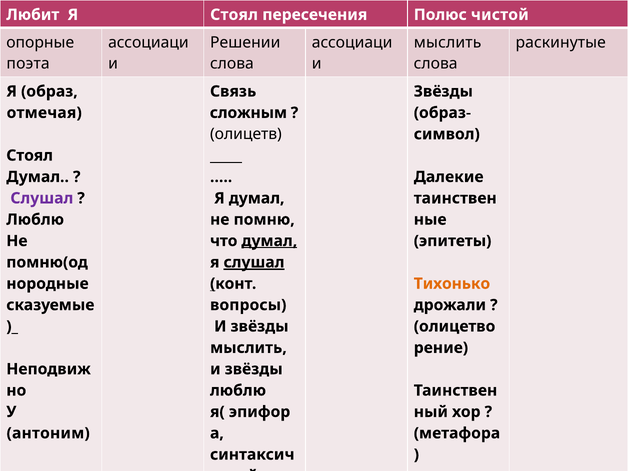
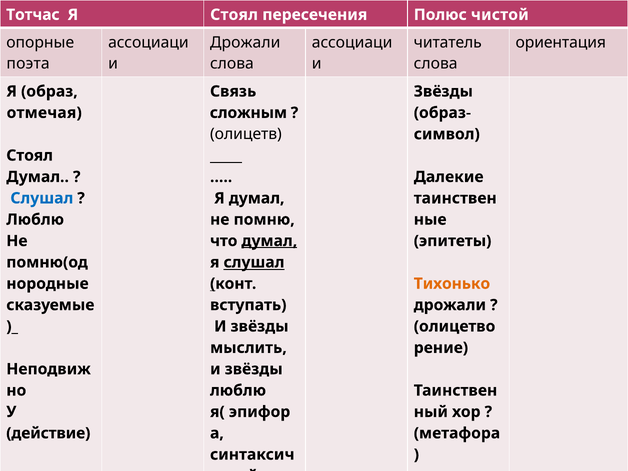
Любит: Любит -> Тотчас
Решении at (245, 42): Решении -> Дрожали
мыслить at (448, 42): мыслить -> читатель
раскинутые: раскинутые -> ориентация
Слушал at (42, 198) colour: purple -> blue
слушал at (254, 262) underline: present -> none
вопросы: вопросы -> вступать
антоним: антоним -> действие
